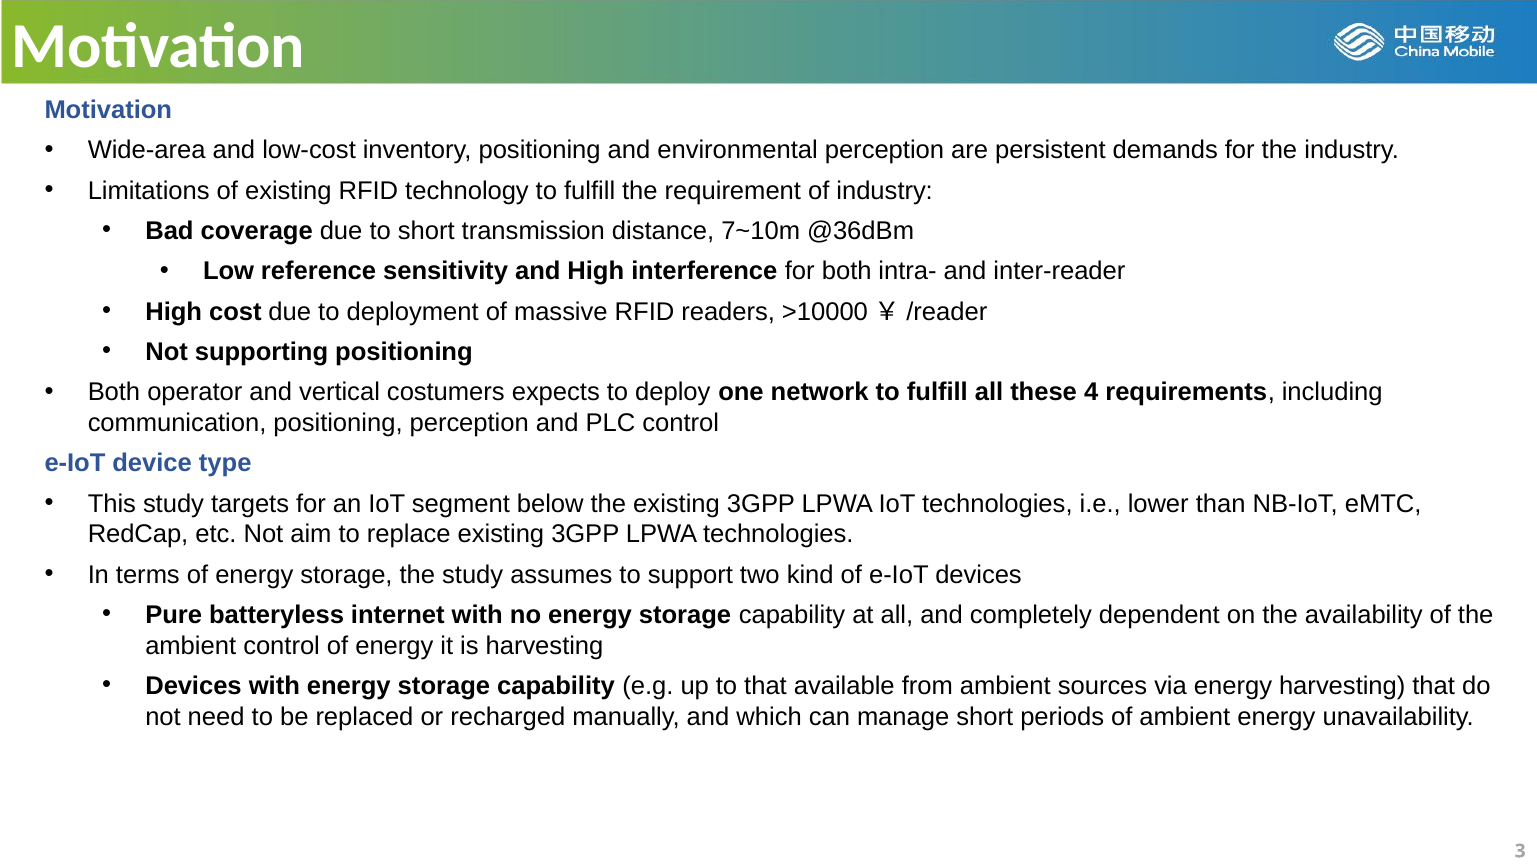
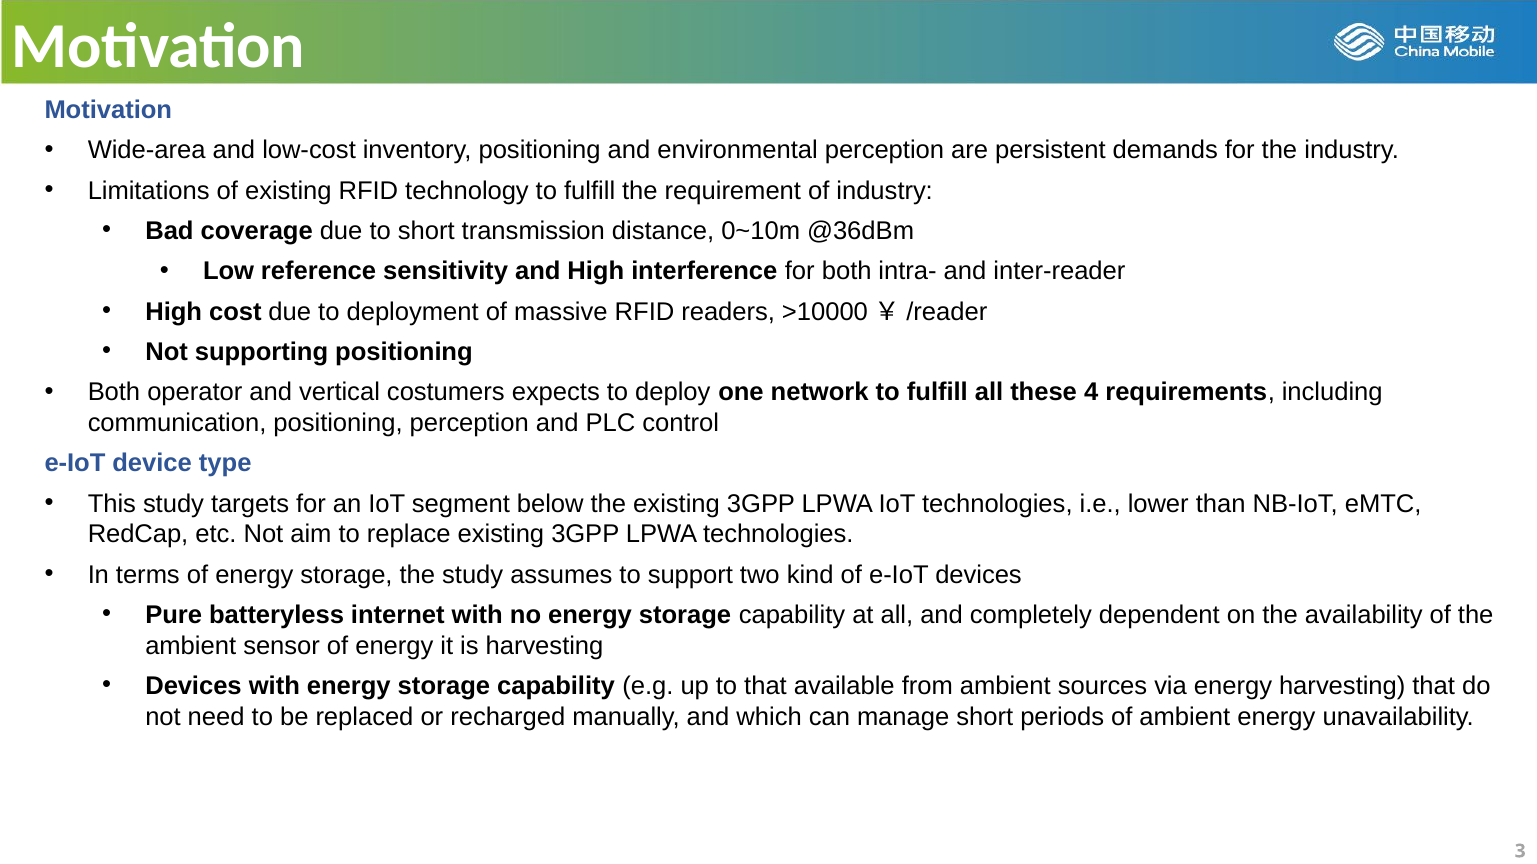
7~10m: 7~10m -> 0~10m
ambient control: control -> sensor
